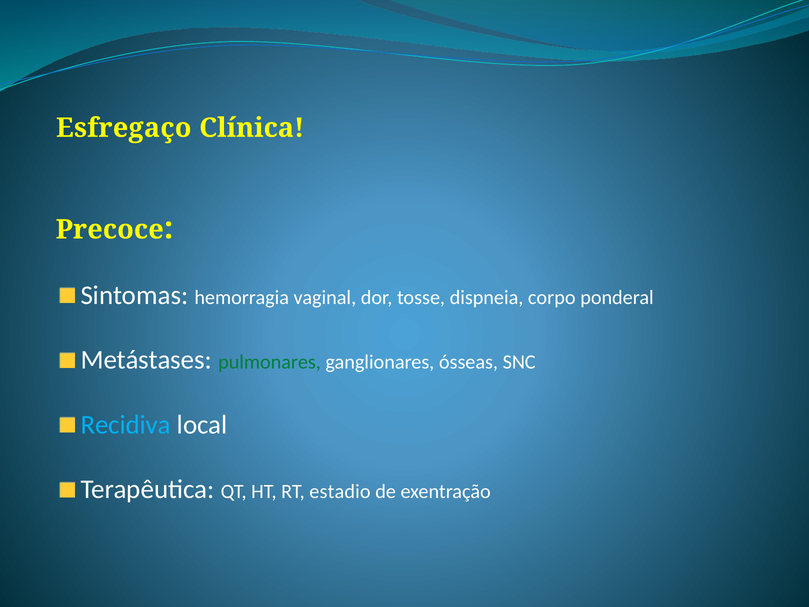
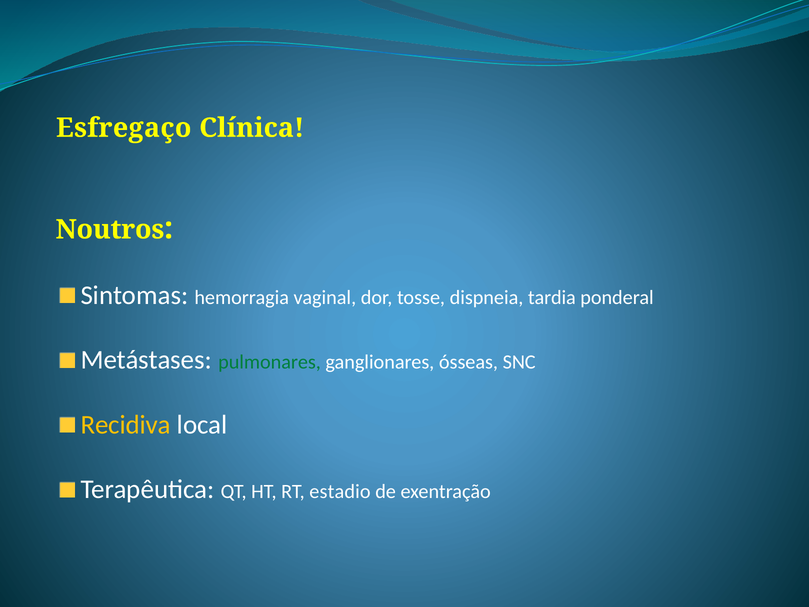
Precoce: Precoce -> Noutros
corpo: corpo -> tardia
Recidiva colour: light blue -> yellow
